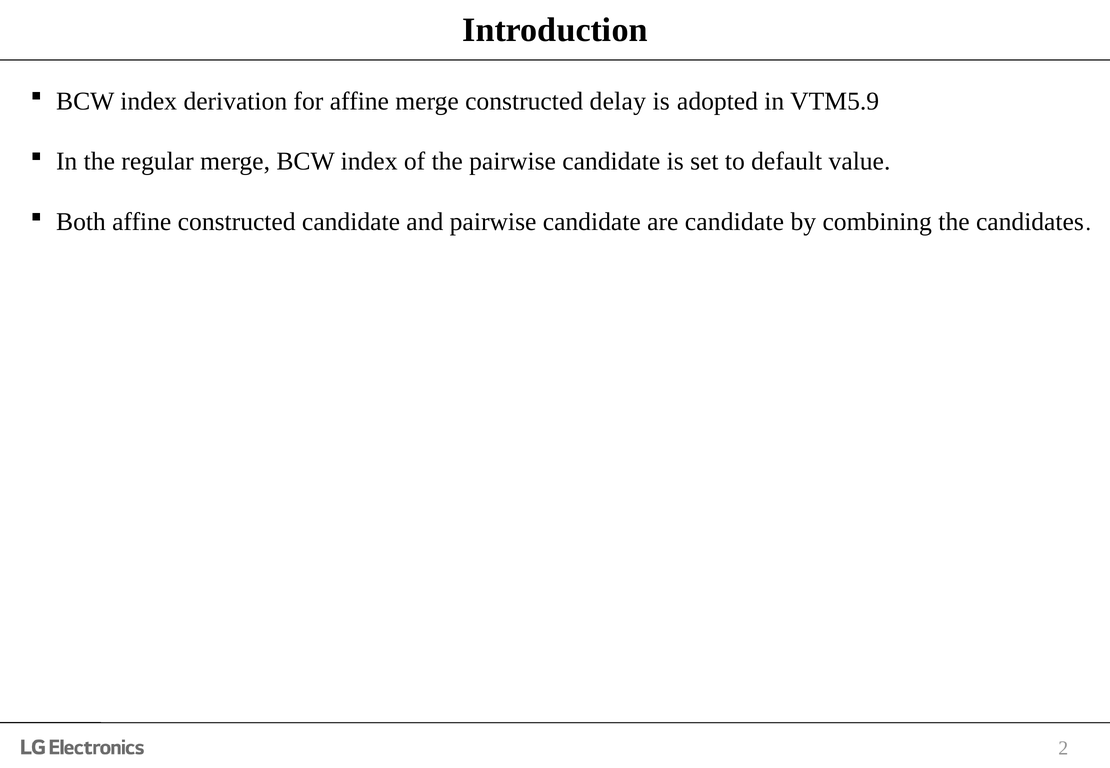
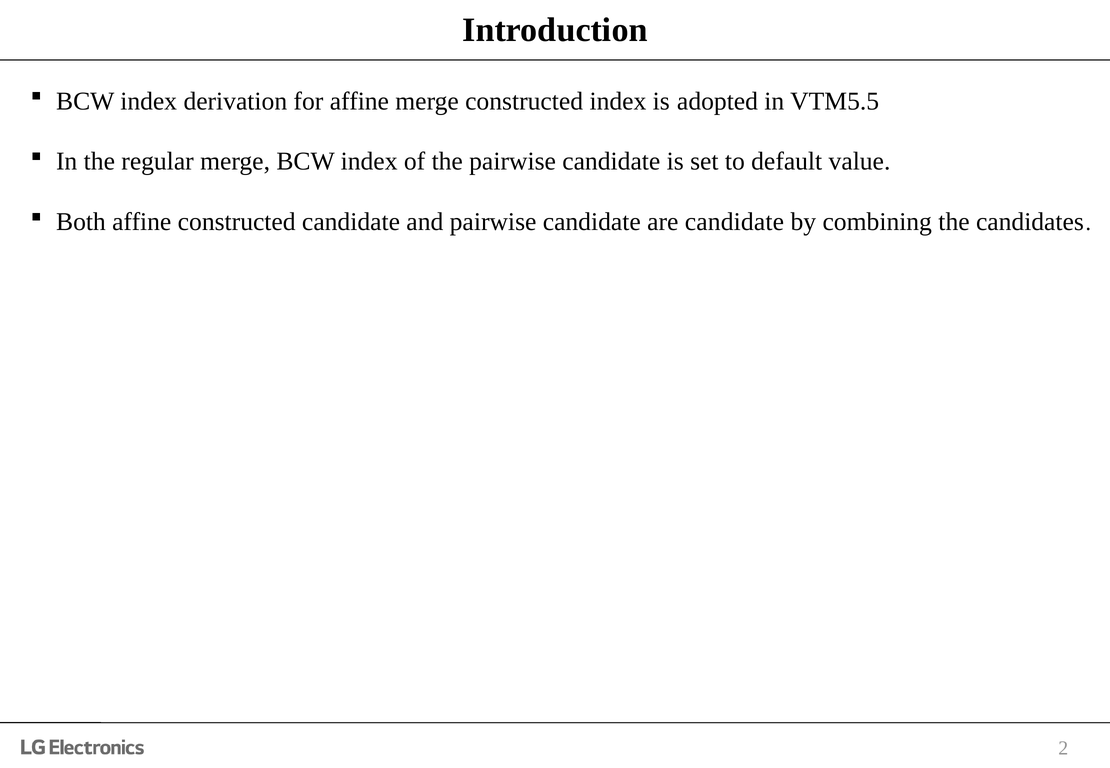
constructed delay: delay -> index
VTM5.9: VTM5.9 -> VTM5.5
